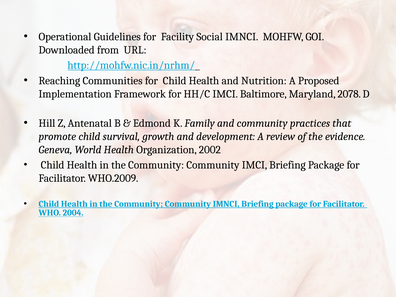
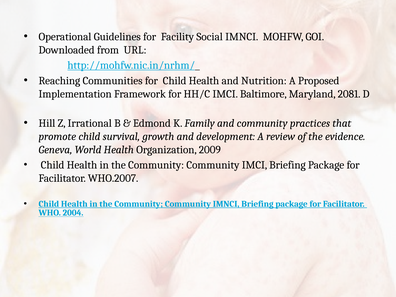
2078: 2078 -> 2081
Antenatal: Antenatal -> Irrational
2002: 2002 -> 2009
WHO.2009: WHO.2009 -> WHO.2007
